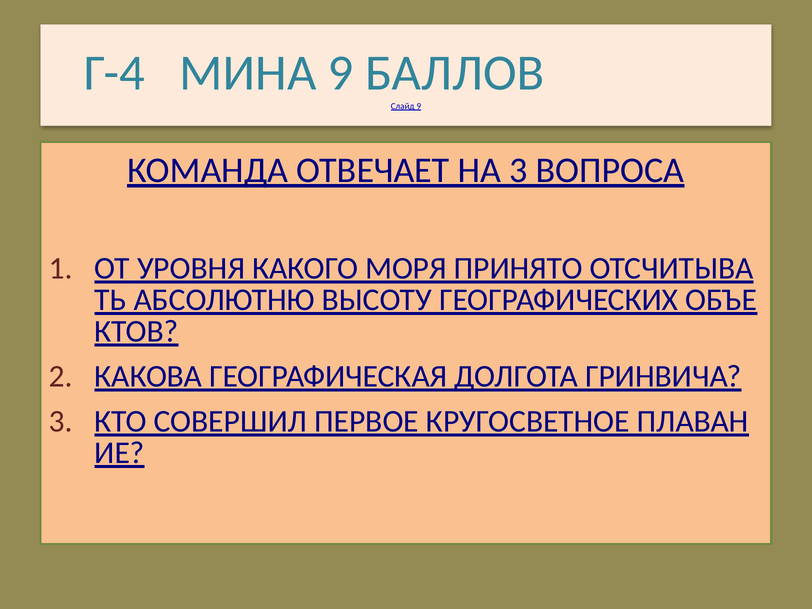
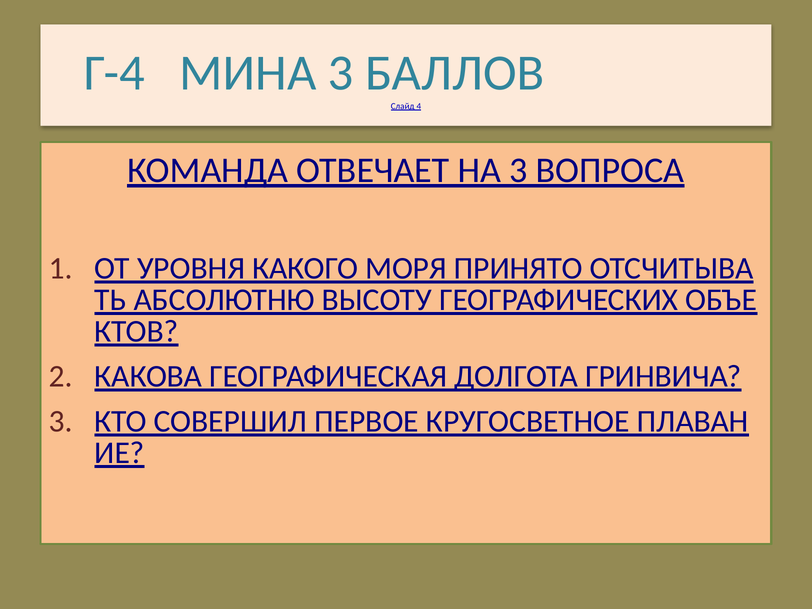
МИНА 9: 9 -> 3
Слайд 9: 9 -> 4
